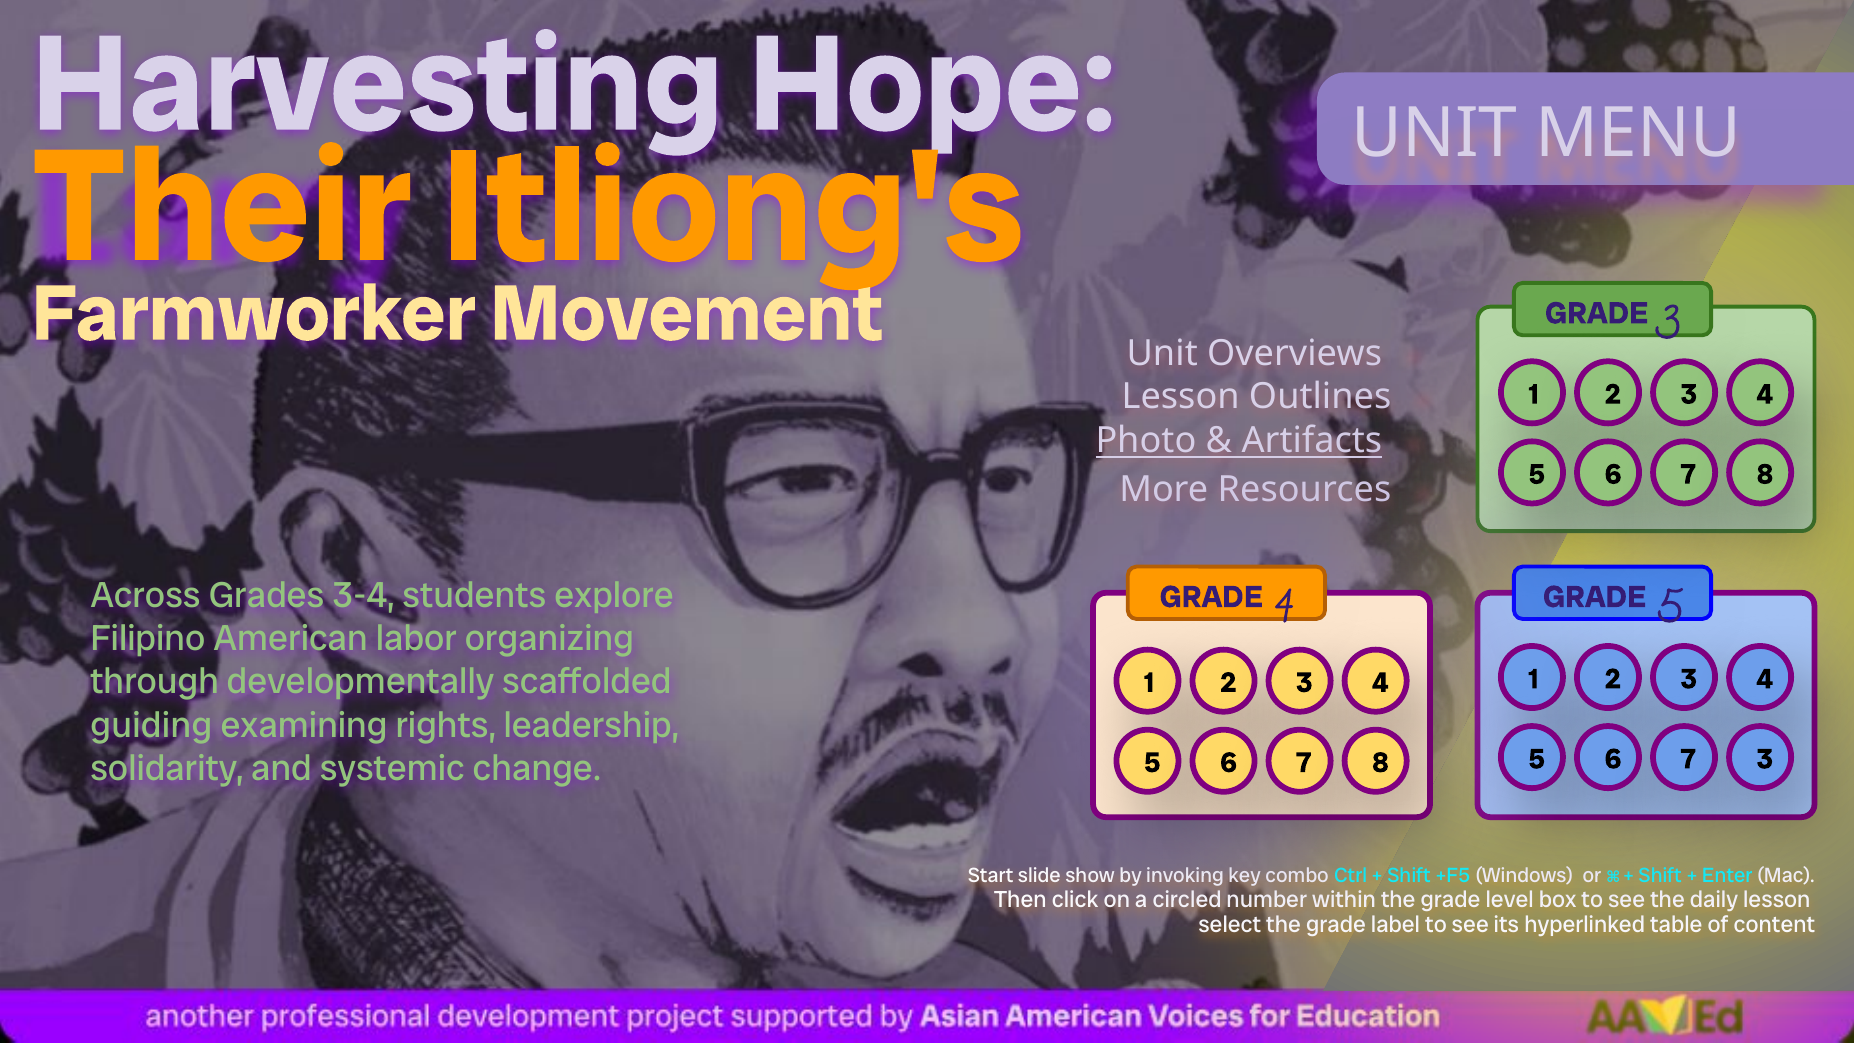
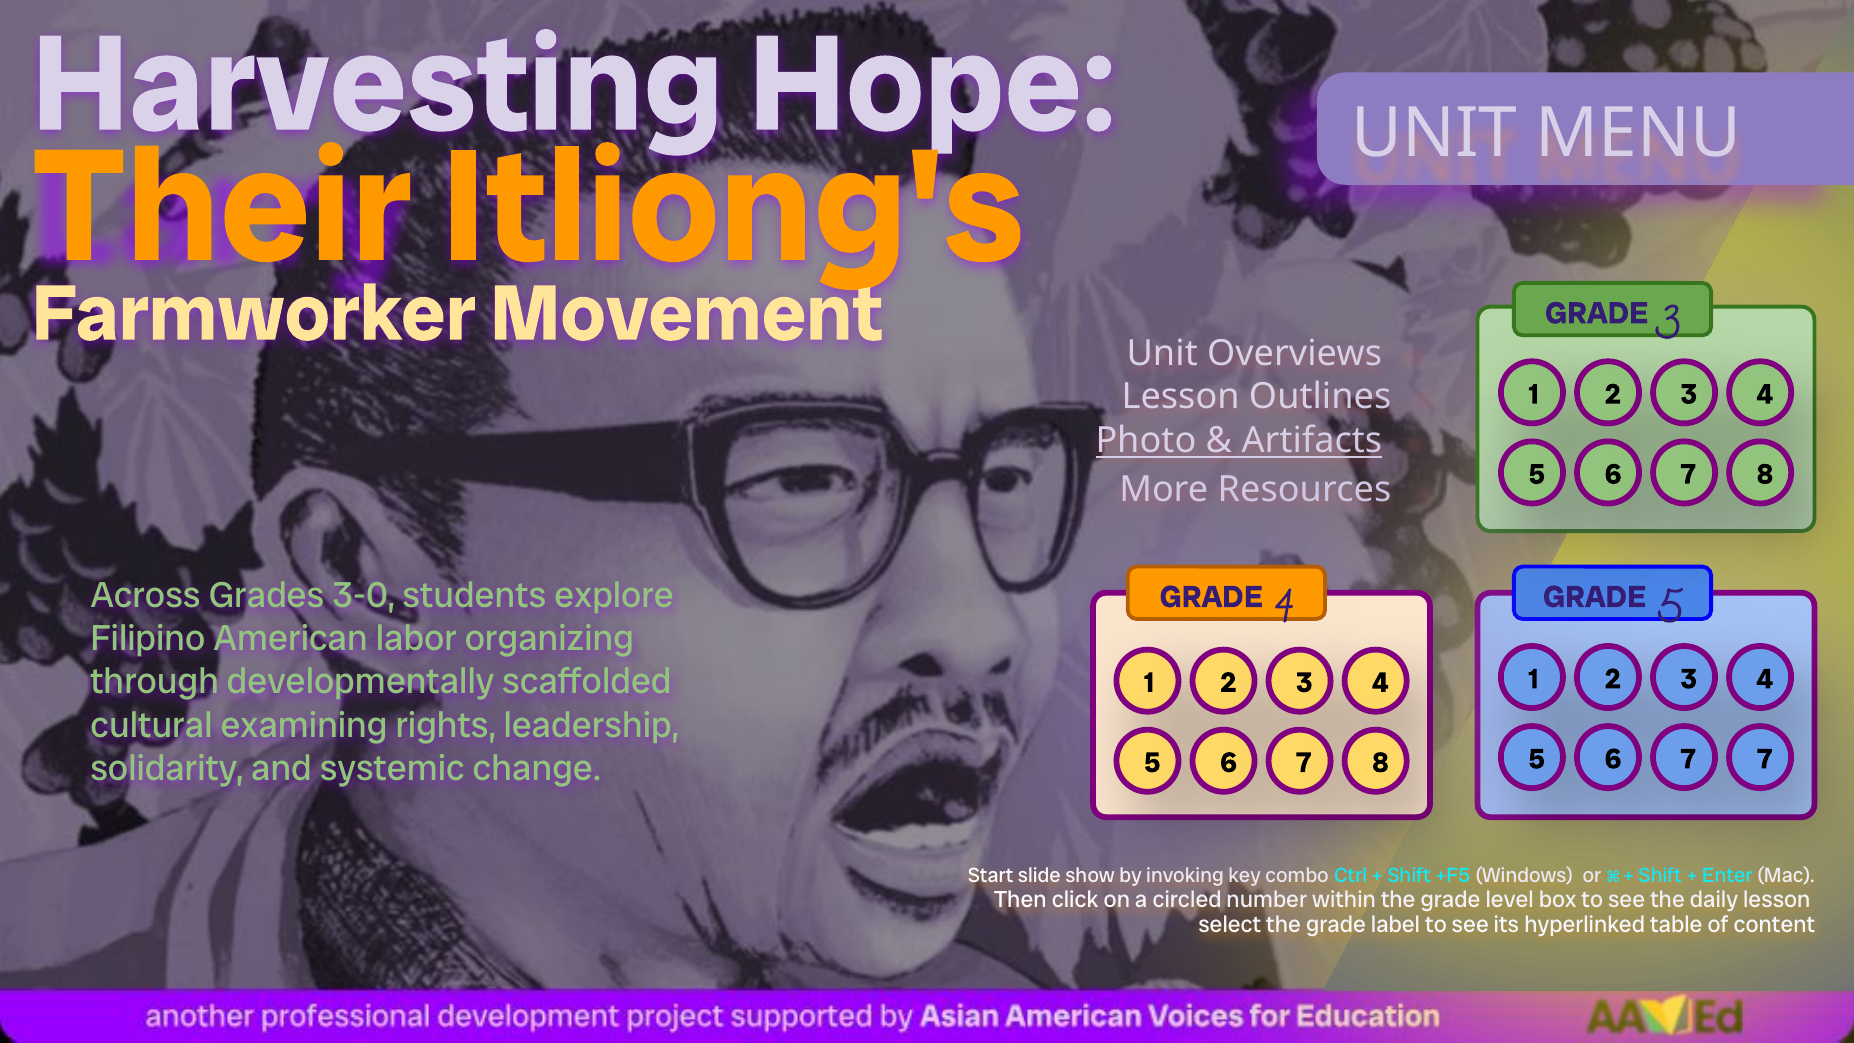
3-4: 3-4 -> 3-0
guiding: guiding -> cultural
3 at (1765, 759): 3 -> 7
